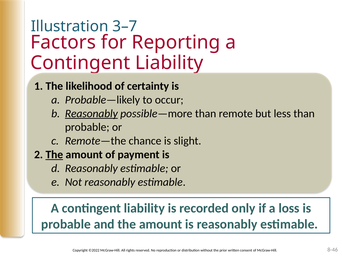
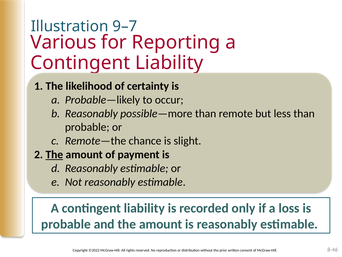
3–7: 3–7 -> 9–7
Factors: Factors -> Various
Reasonably at (91, 113) underline: present -> none
